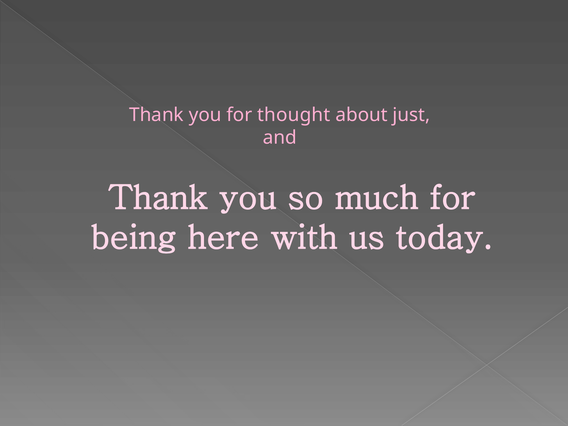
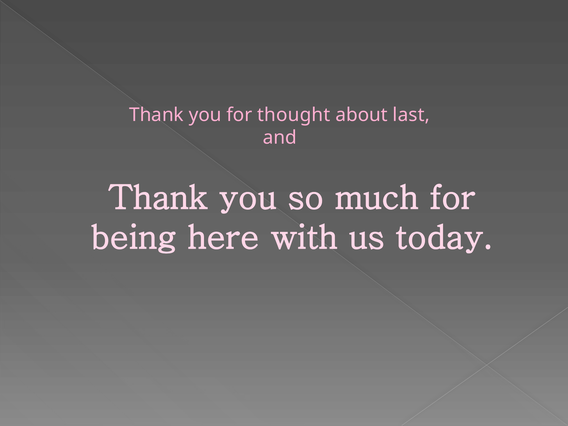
just: just -> last
